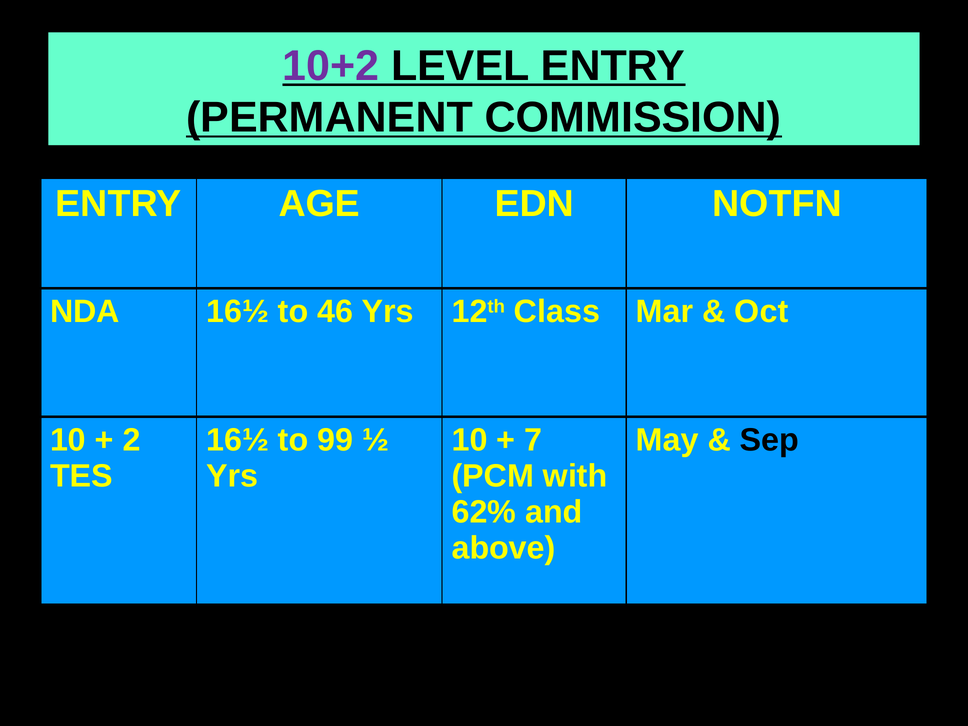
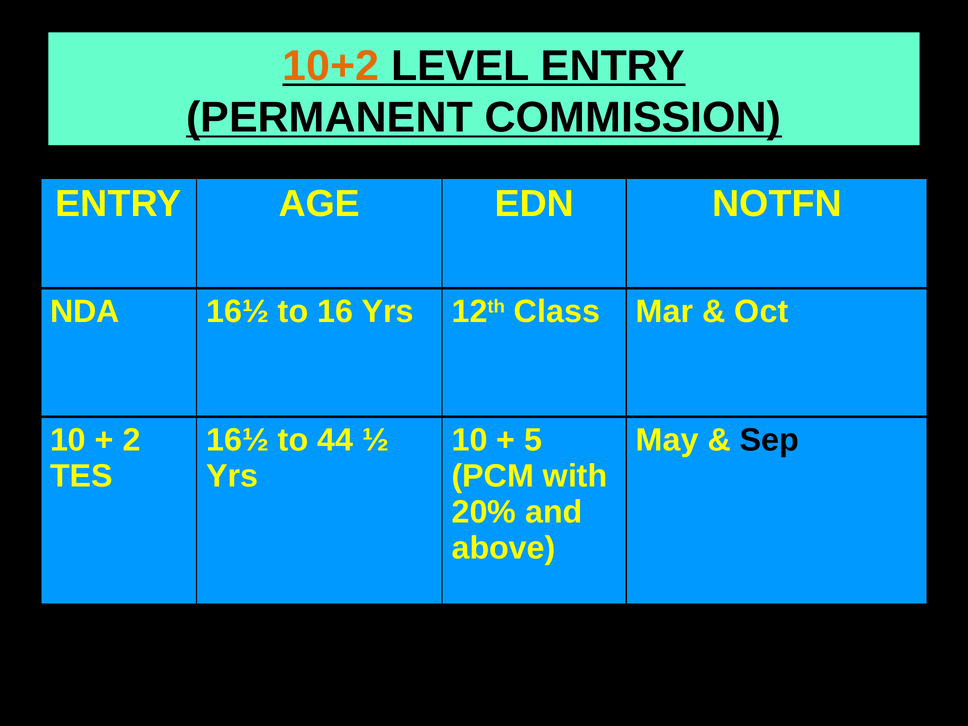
10+2 colour: purple -> orange
46: 46 -> 16
99: 99 -> 44
7: 7 -> 5
62%: 62% -> 20%
